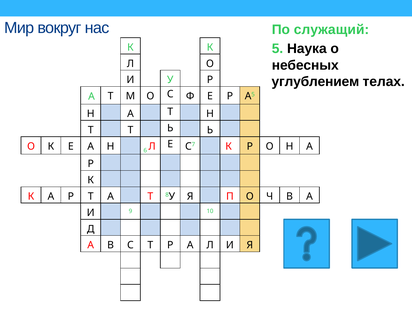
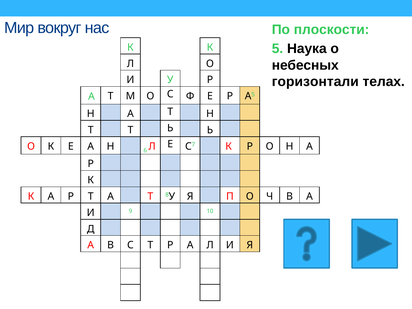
служащий: служащий -> плоскости
углублением: углублением -> горизонтали
